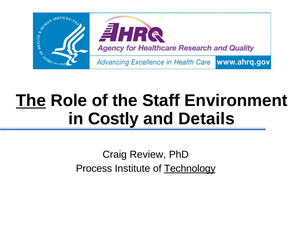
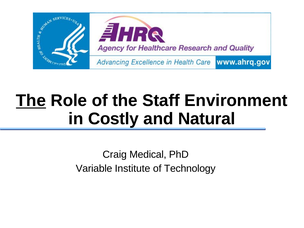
Details: Details -> Natural
Review: Review -> Medical
Process: Process -> Variable
Technology underline: present -> none
